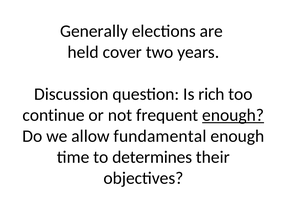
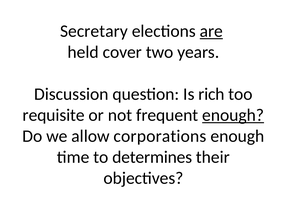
Generally: Generally -> Secretary
are underline: none -> present
continue: continue -> requisite
fundamental: fundamental -> corporations
